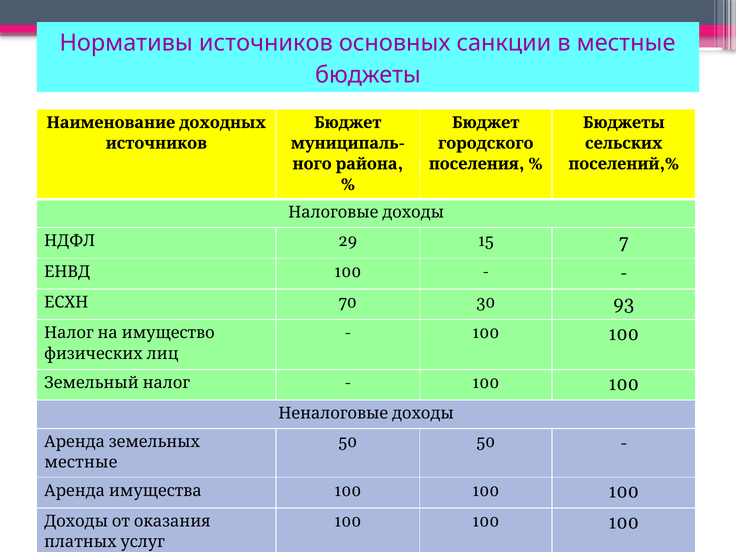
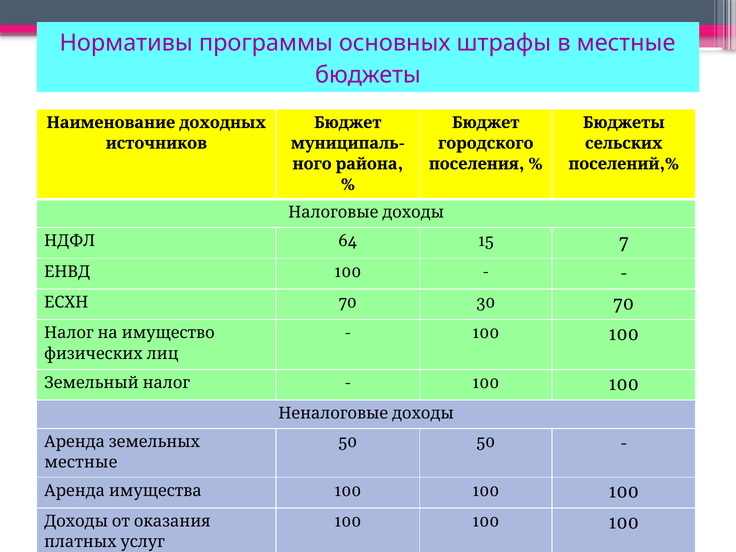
Нормативы источников: источников -> программы
санкции: санкции -> штрафы
29: 29 -> 64
30 93: 93 -> 70
